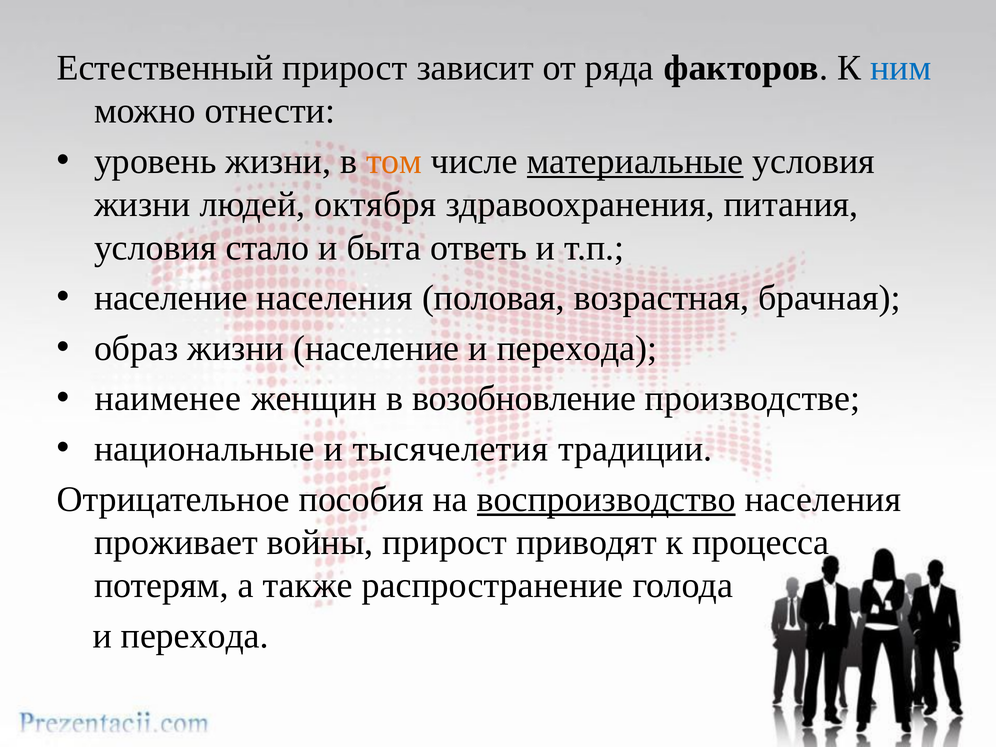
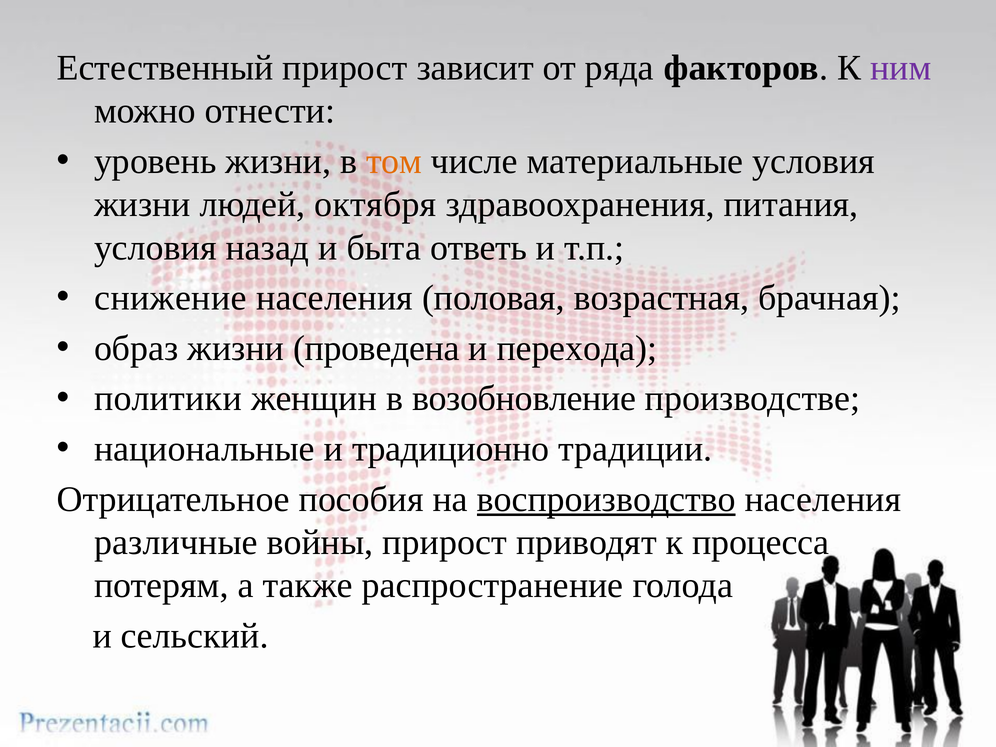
ним colour: blue -> purple
материальные underline: present -> none
стало: стало -> назад
население at (171, 298): население -> снижение
жизни население: население -> проведена
наименее: наименее -> политики
тысячелетия: тысячелетия -> традиционно
проживает: проживает -> различные
перехода at (195, 636): перехода -> сельский
